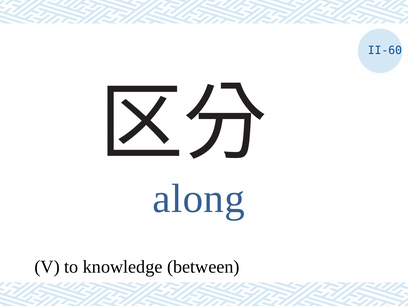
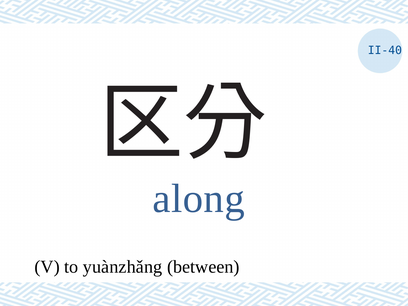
II-60: II-60 -> II-40
knowledge: knowledge -> yuànzhǎng
